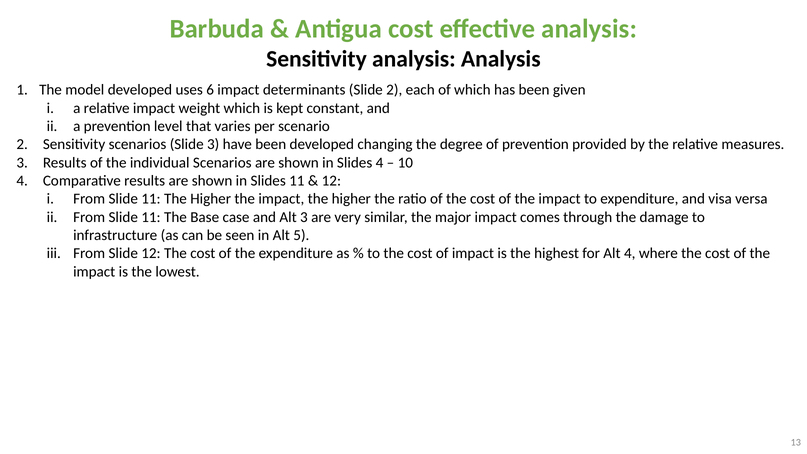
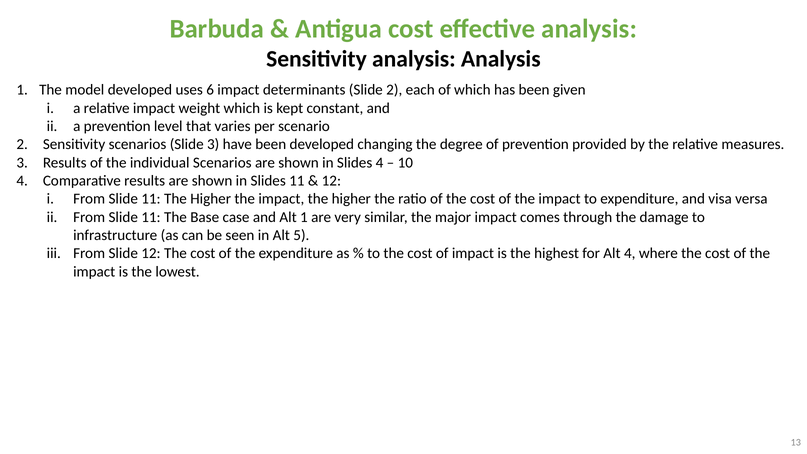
Alt 3: 3 -> 1
